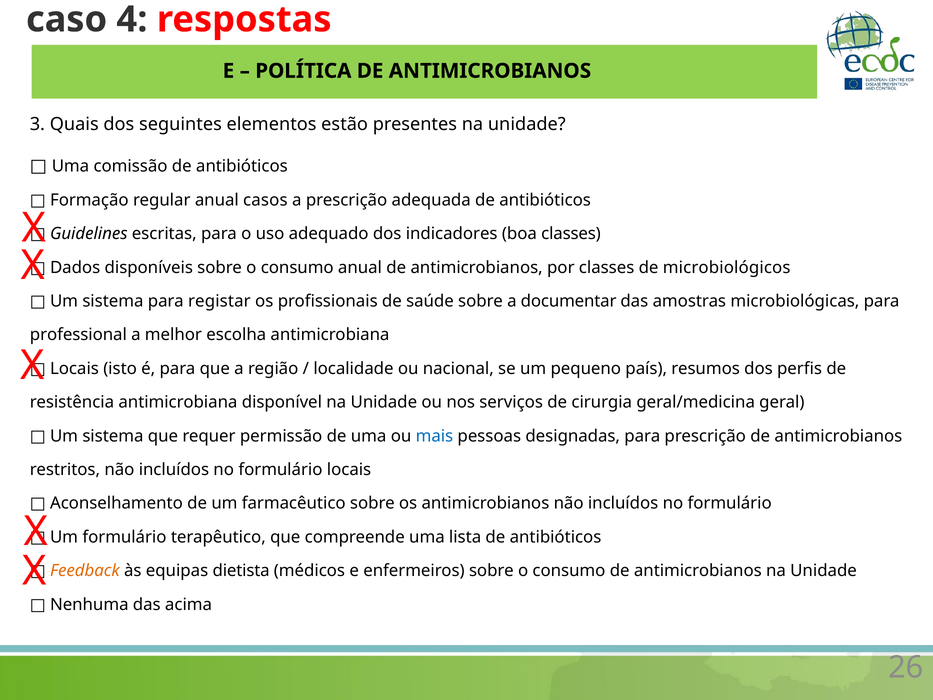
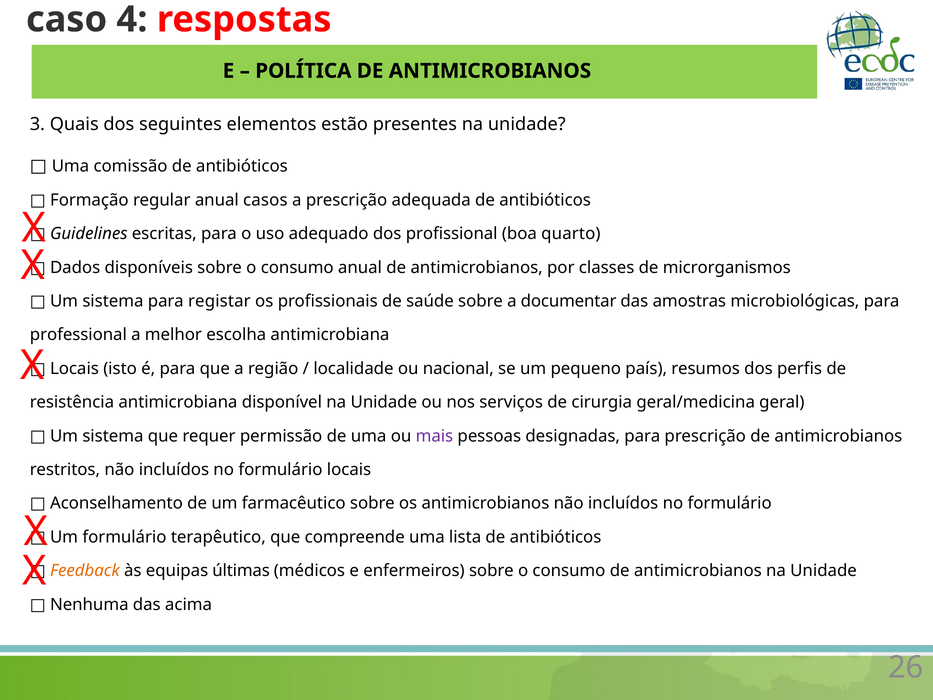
indicadores: indicadores -> profissional
boa classes: classes -> quarto
microbiológicos: microbiológicos -> microrganismos
mais colour: blue -> purple
dietista: dietista -> últimas
